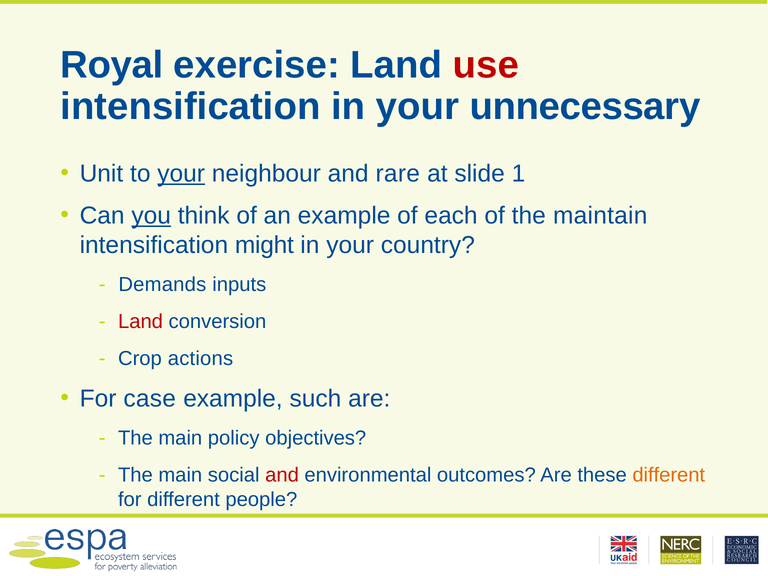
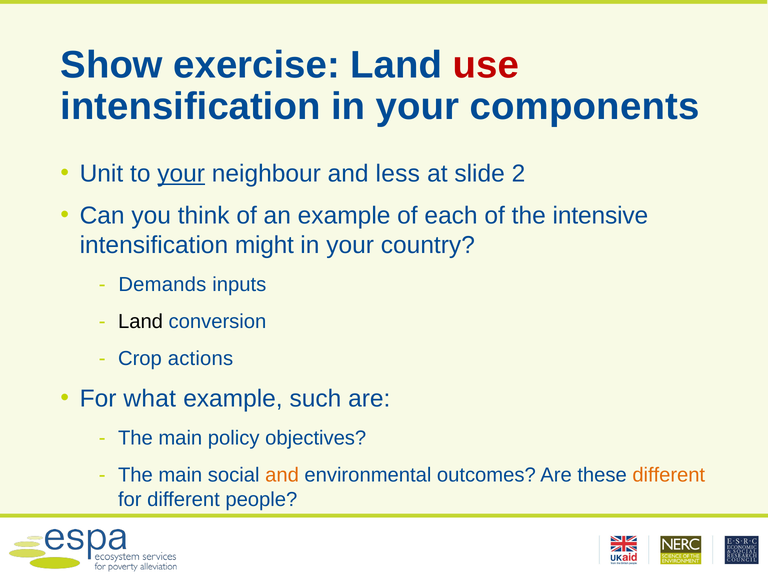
Royal: Royal -> Show
unnecessary: unnecessary -> components
rare: rare -> less
1: 1 -> 2
you underline: present -> none
maintain: maintain -> intensive
Land at (141, 322) colour: red -> black
case: case -> what
and at (282, 475) colour: red -> orange
